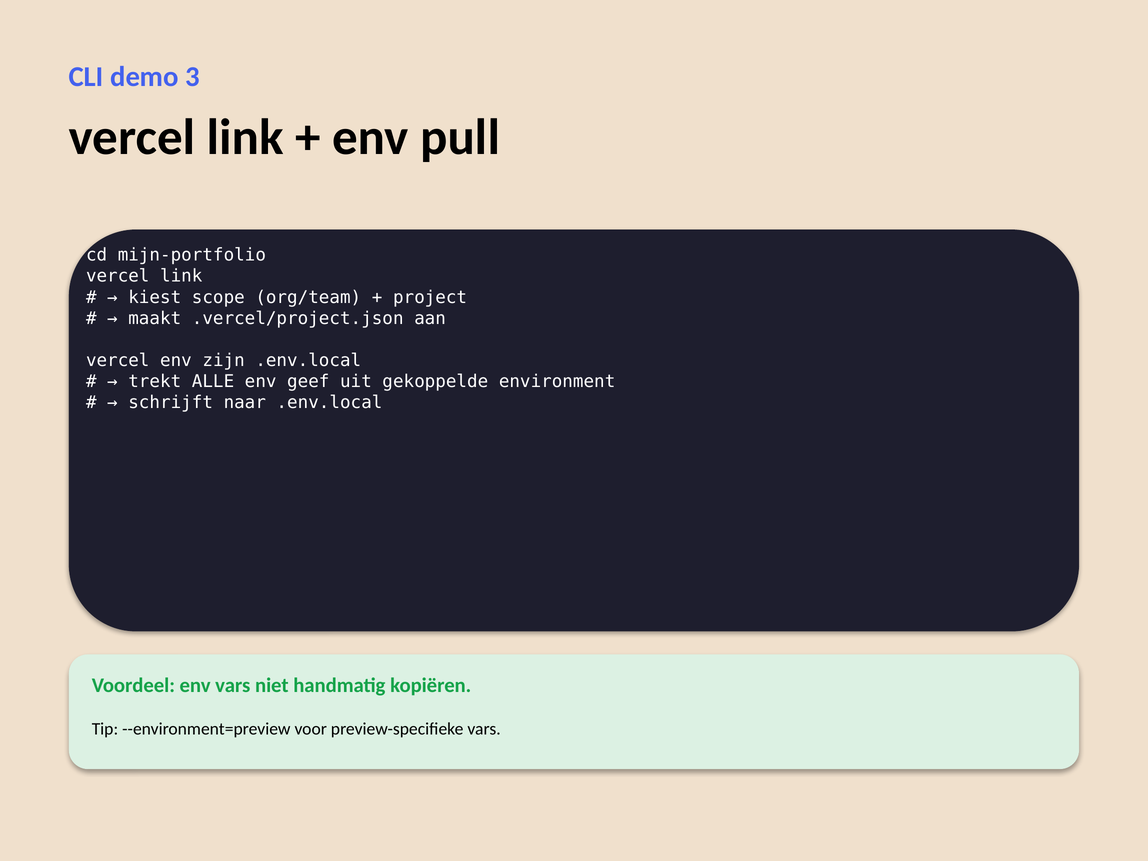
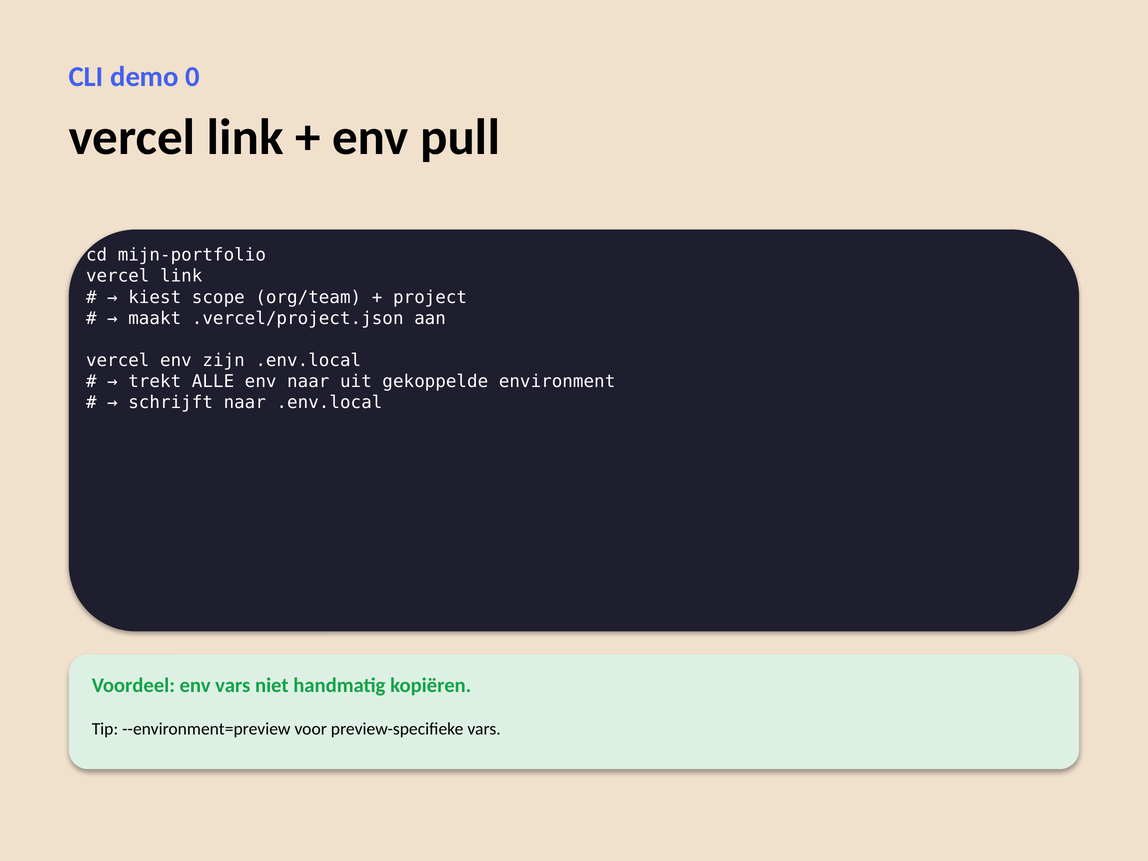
3: 3 -> 0
env geef: geef -> naar
